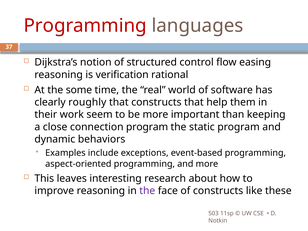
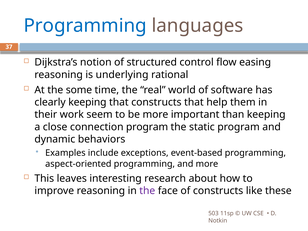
Programming at (85, 26) colour: red -> blue
verification: verification -> underlying
clearly roughly: roughly -> keeping
